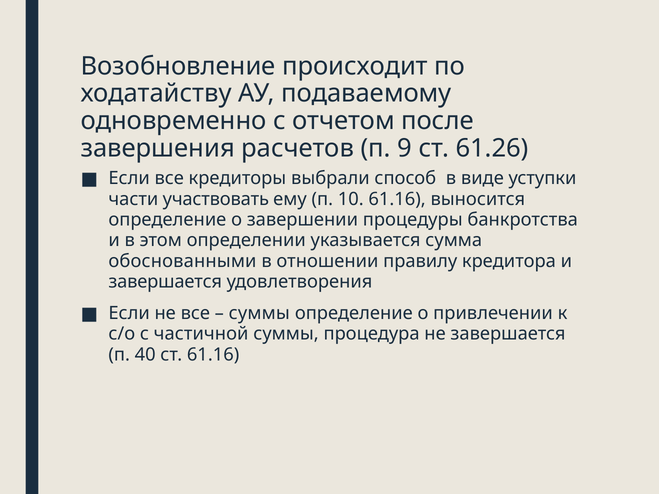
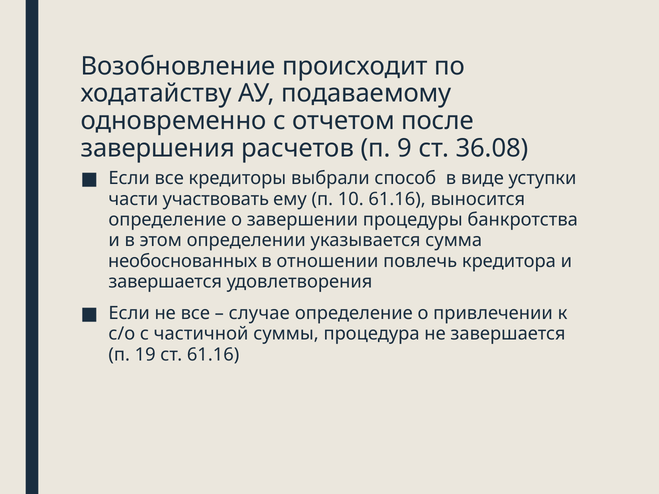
61.26: 61.26 -> 36.08
обоснованными: обоснованными -> необоснованных
правилу: правилу -> повлечь
суммы at (259, 313): суммы -> случае
40: 40 -> 19
